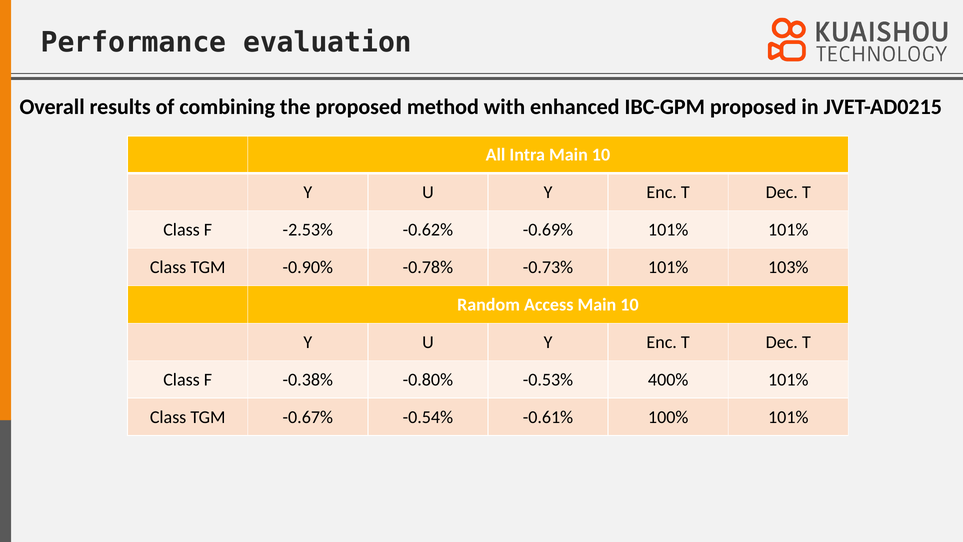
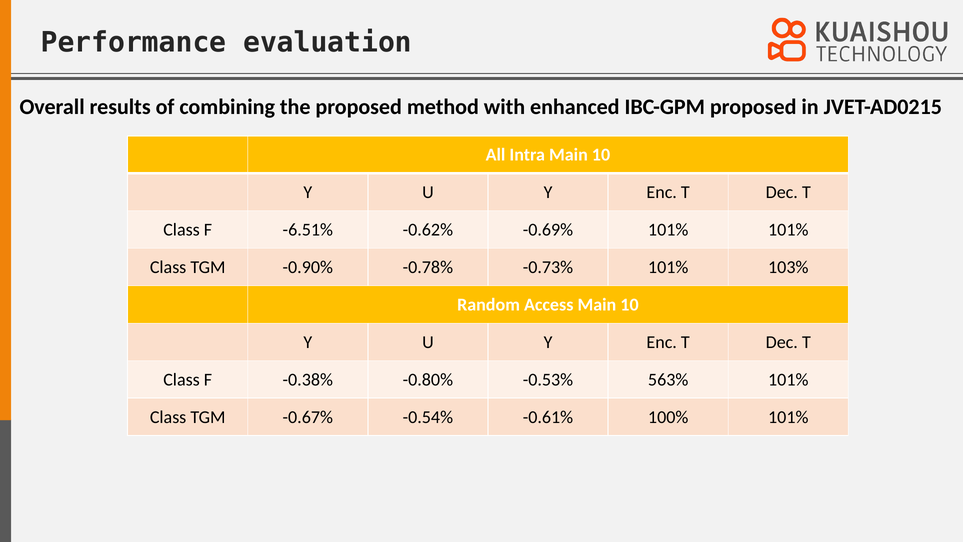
-2.53%: -2.53% -> -6.51%
400%: 400% -> 563%
